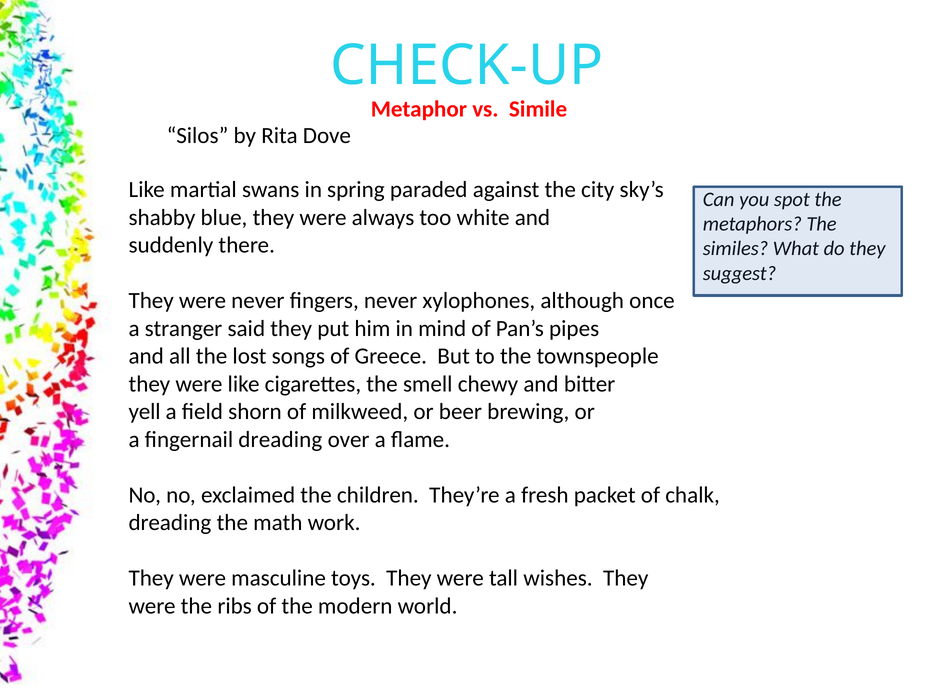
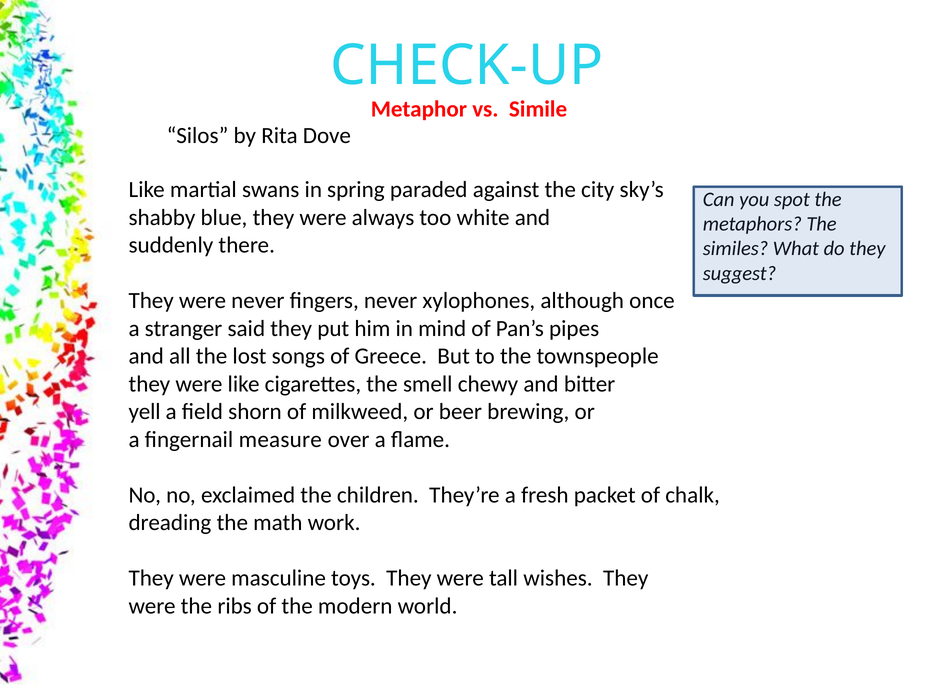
fingernail dreading: dreading -> measure
